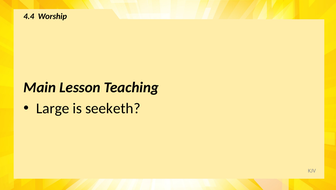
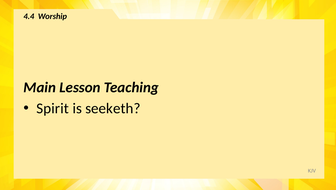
Large: Large -> Spirit
